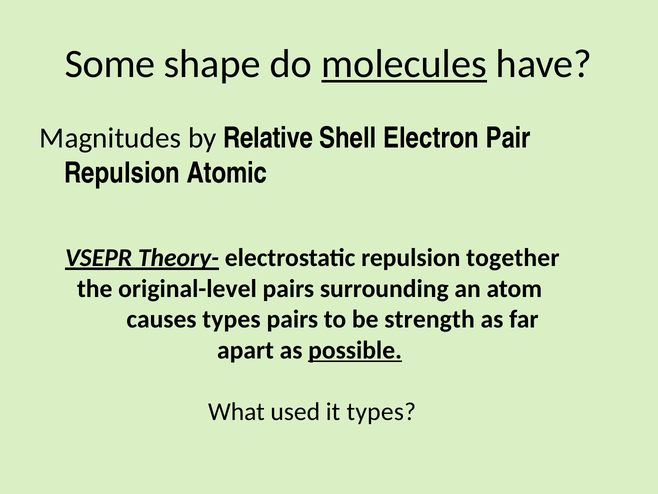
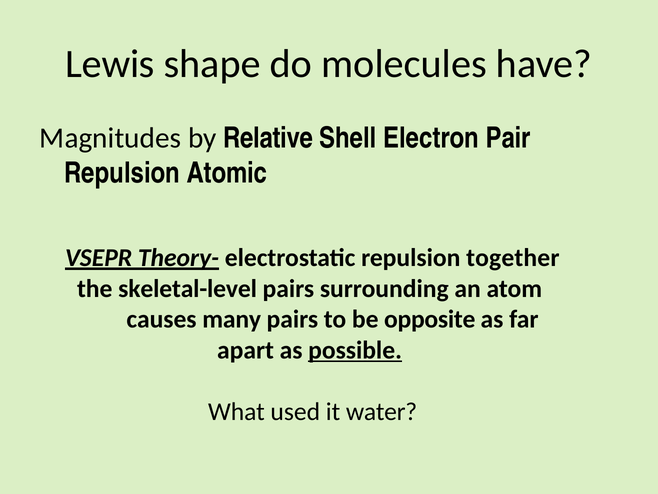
Some: Some -> Lewis
molecules underline: present -> none
original-level: original-level -> skeletal-level
causes types: types -> many
strength: strength -> opposite
it types: types -> water
